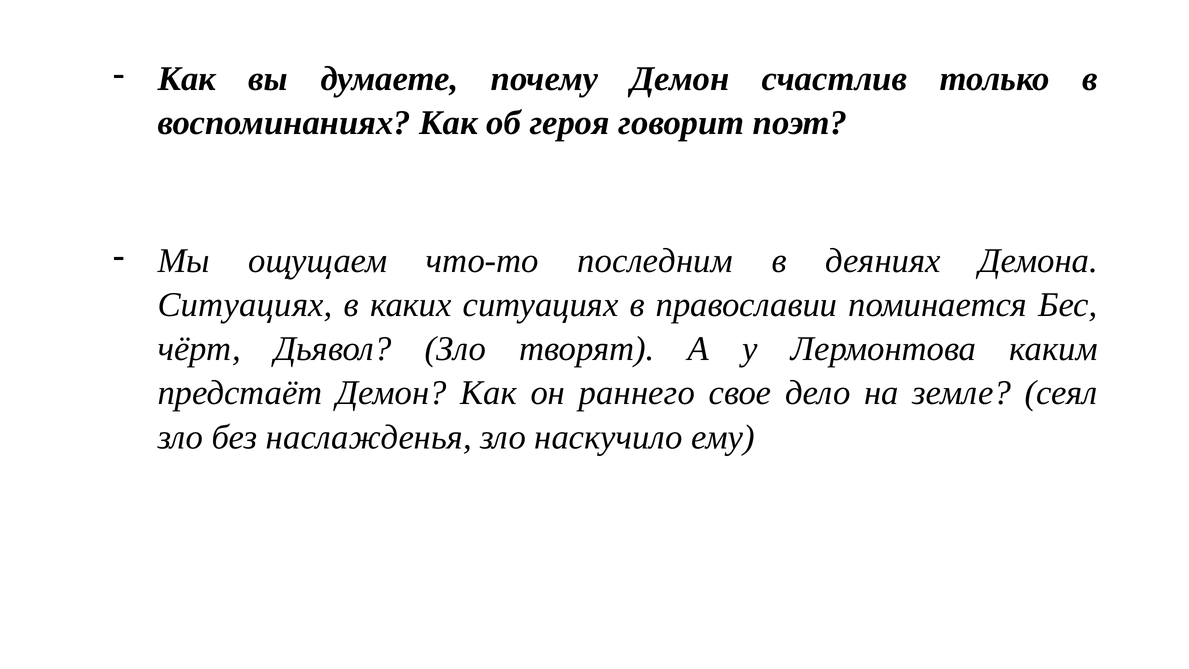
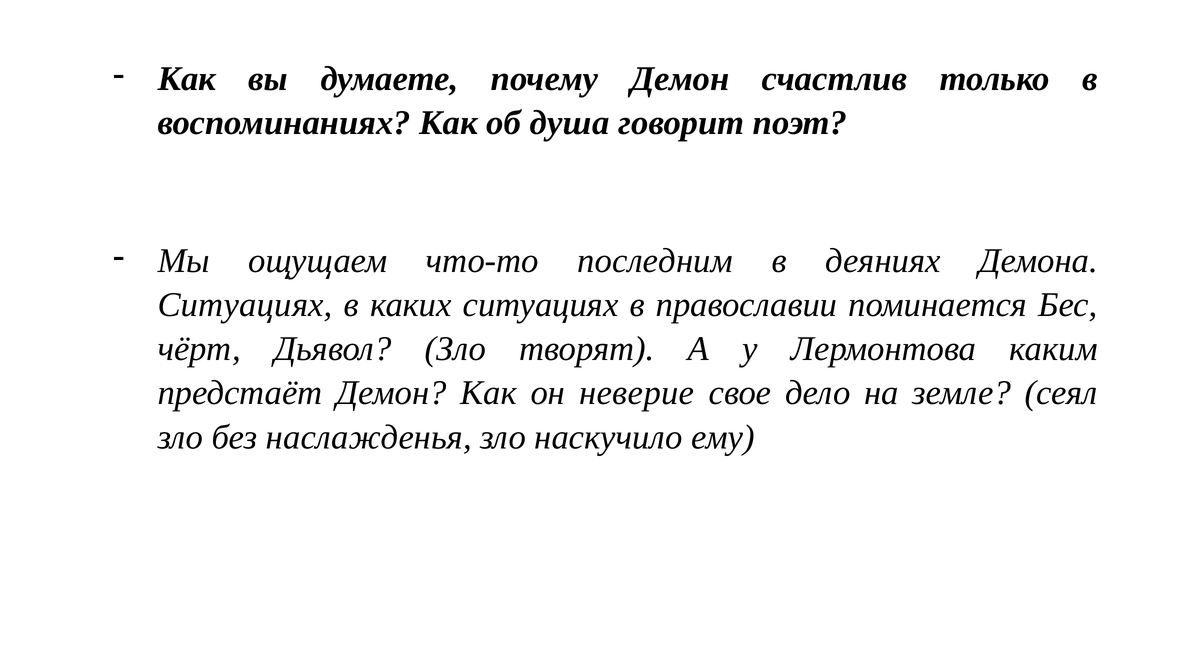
героя: героя -> душа
раннего: раннего -> неверие
